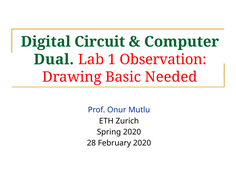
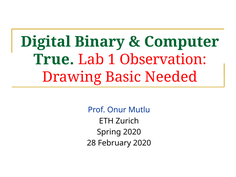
Circuit: Circuit -> Binary
Dual: Dual -> True
